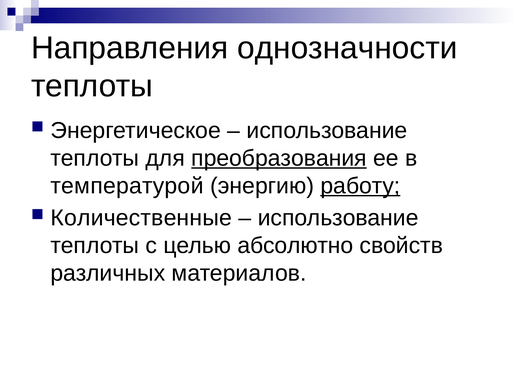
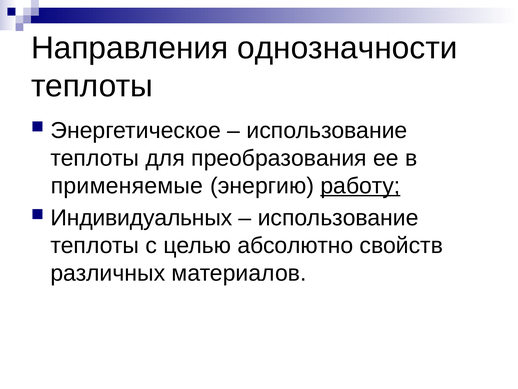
преобразования underline: present -> none
температурой: температурой -> применяемые
Количественные: Количественные -> Индивидуальных
